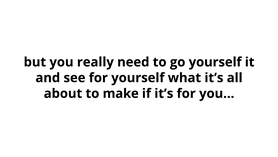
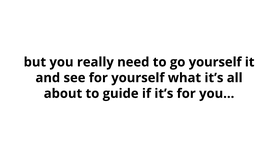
make: make -> guide
